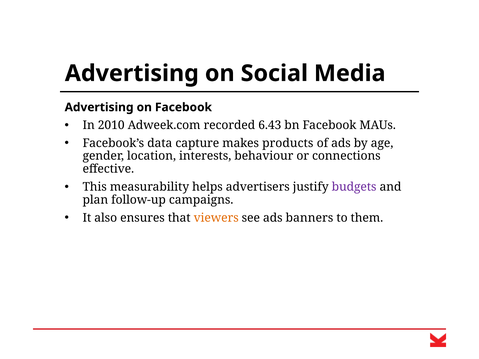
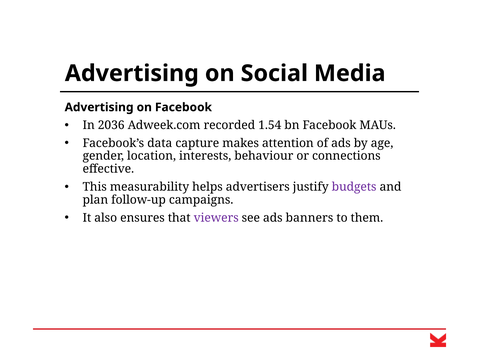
2010: 2010 -> 2036
6.43: 6.43 -> 1.54
products: products -> attention
viewers colour: orange -> purple
